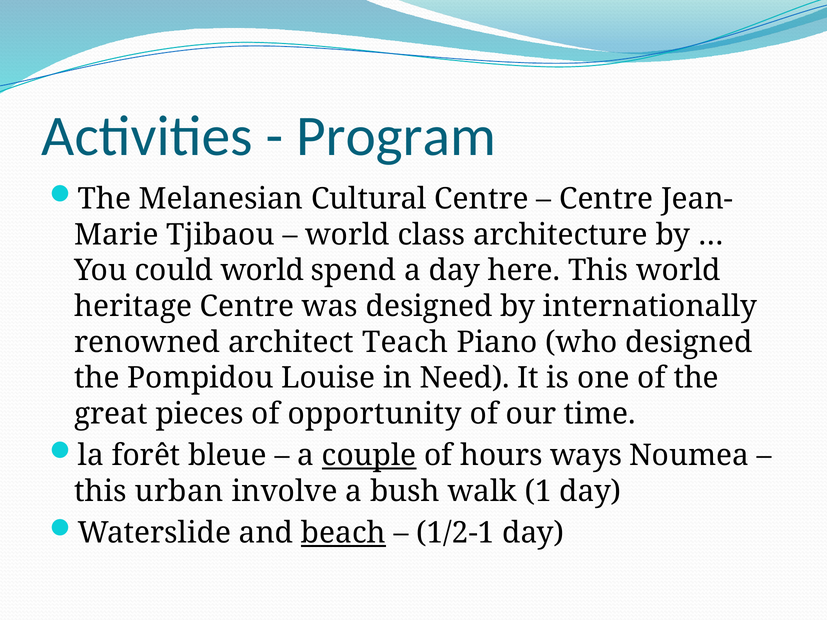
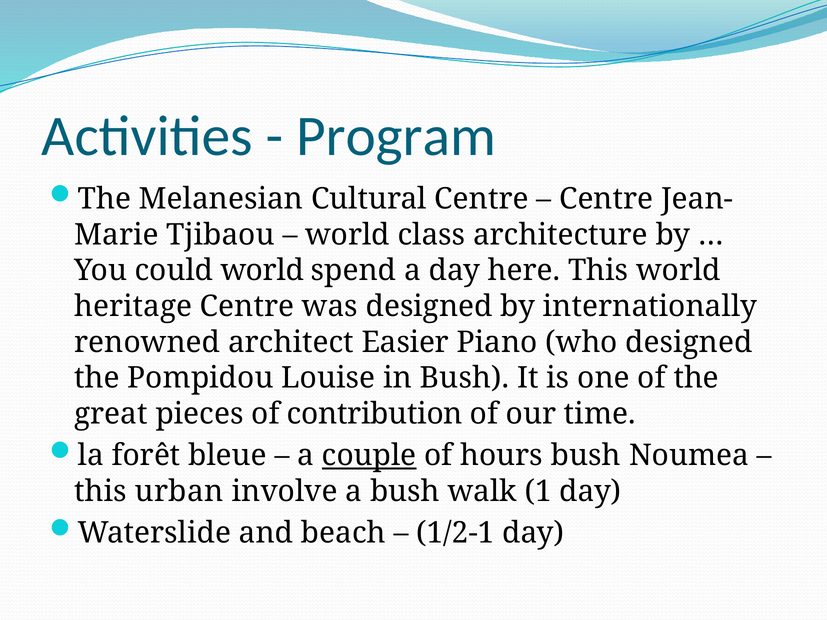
Teach: Teach -> Easier
in Need: Need -> Bush
opportunity: opportunity -> contribution
hours ways: ways -> bush
beach underline: present -> none
